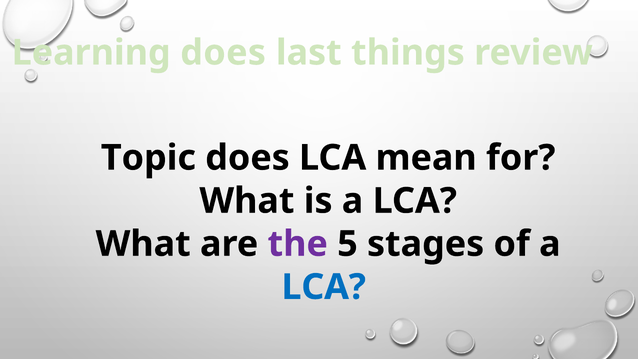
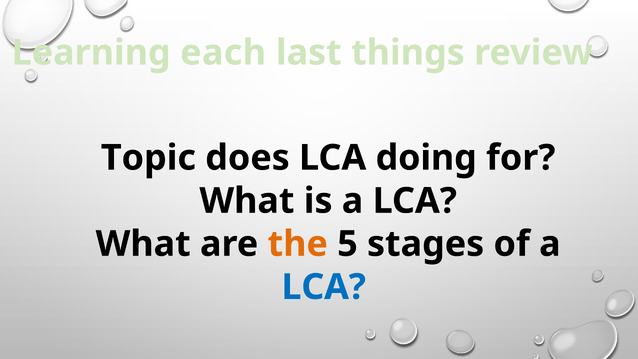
Learning does: does -> each
mean: mean -> doing
the colour: purple -> orange
